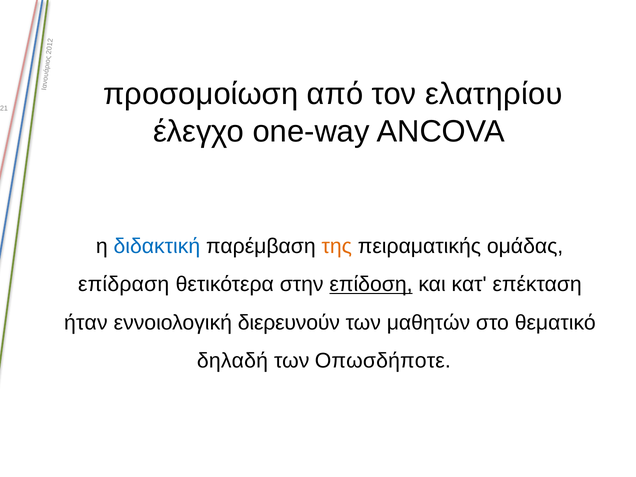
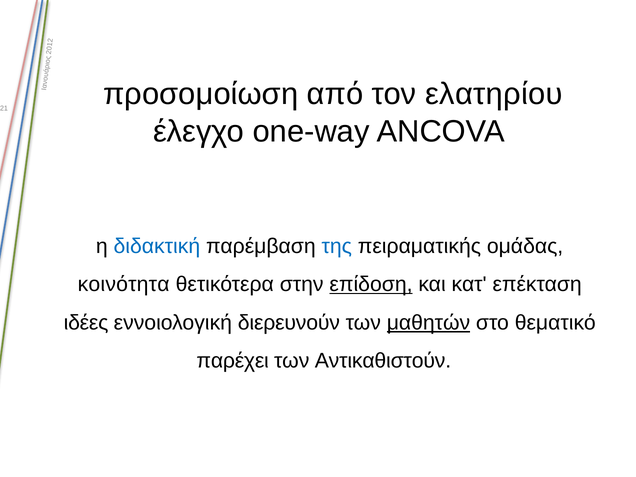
της colour: orange -> blue
επίδραση: επίδραση -> κοινότητα
ήταν: ήταν -> ιδέες
μαθητών underline: none -> present
δηλαδή: δηλαδή -> παρέχει
Οπωσδήποτε: Οπωσδήποτε -> Αντικαθιστούν
